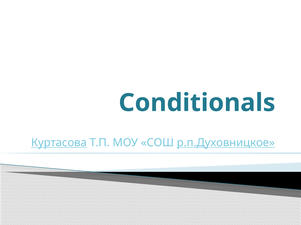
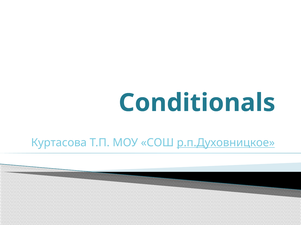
Куртасова underline: present -> none
